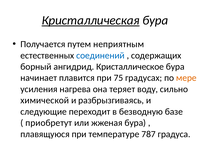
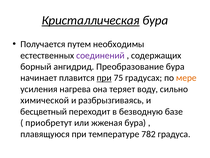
неприятным: неприятным -> необходимы
соединений colour: blue -> purple
Кристаллическое: Кристаллическое -> Преобразование
при at (104, 78) underline: none -> present
следующие: следующие -> бесцветный
787: 787 -> 782
